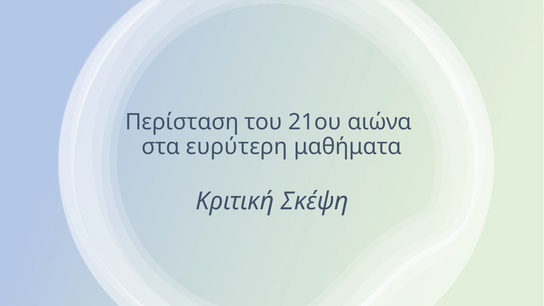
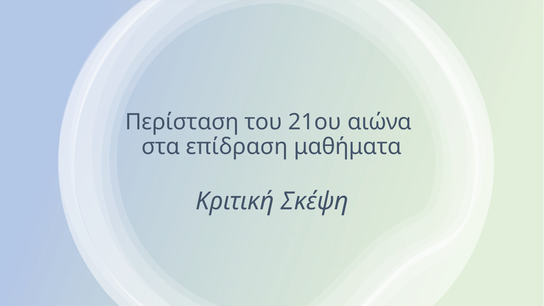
ευρύτερη: ευρύτερη -> επίδραση
